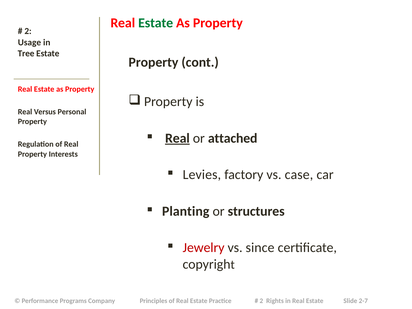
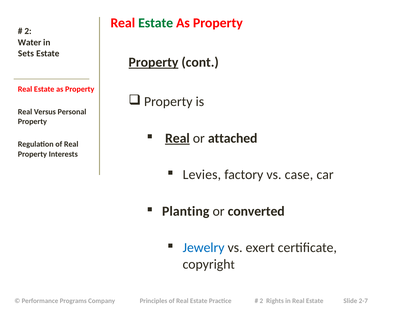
Usage: Usage -> Water
Tree: Tree -> Sets
Property at (153, 62) underline: none -> present
structures: structures -> converted
Jewelry colour: red -> blue
since: since -> exert
